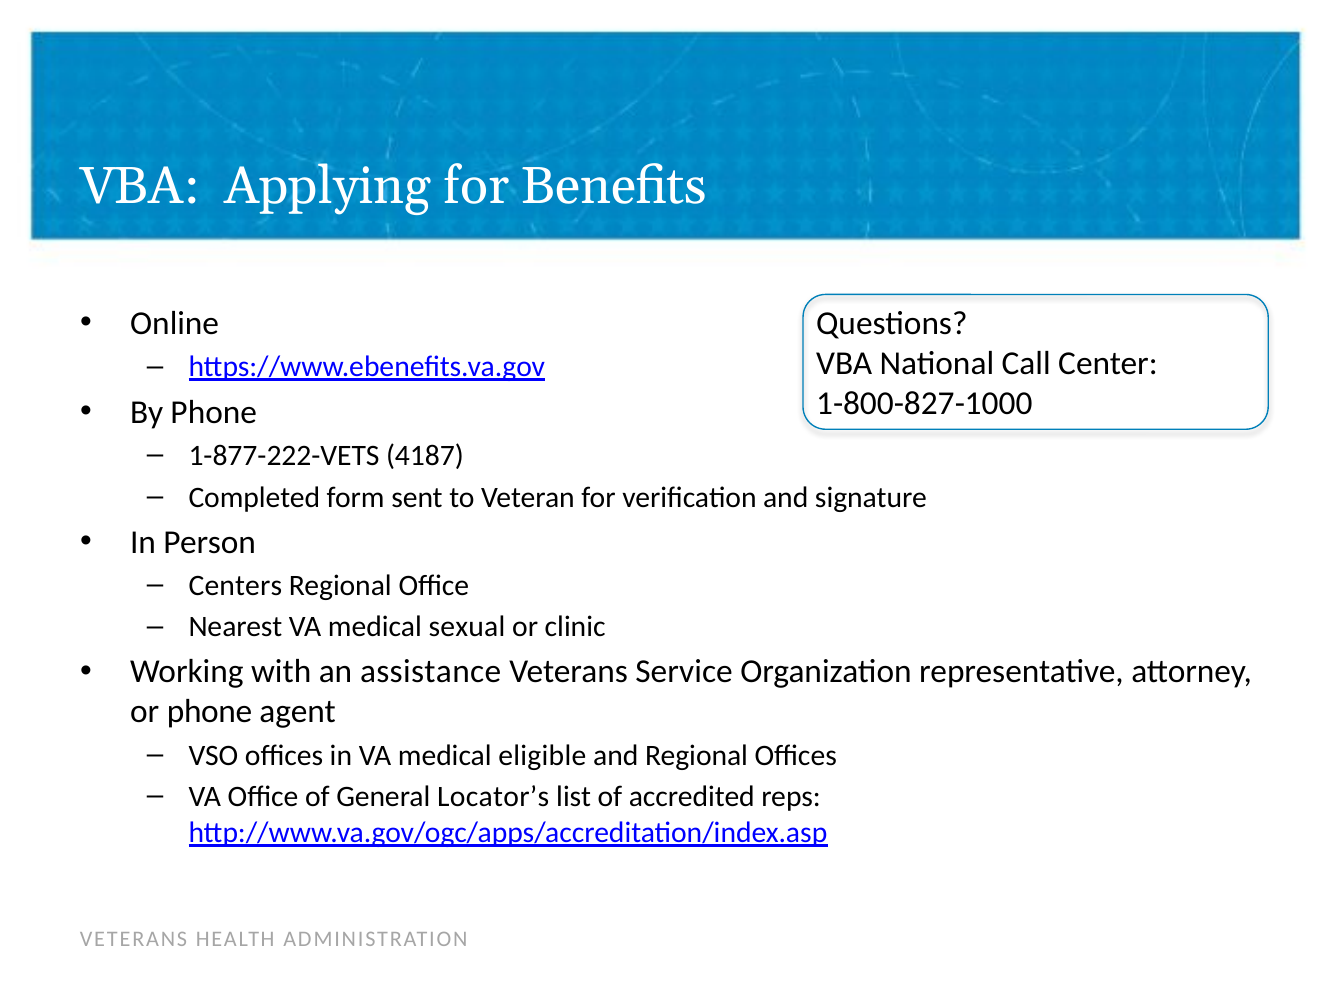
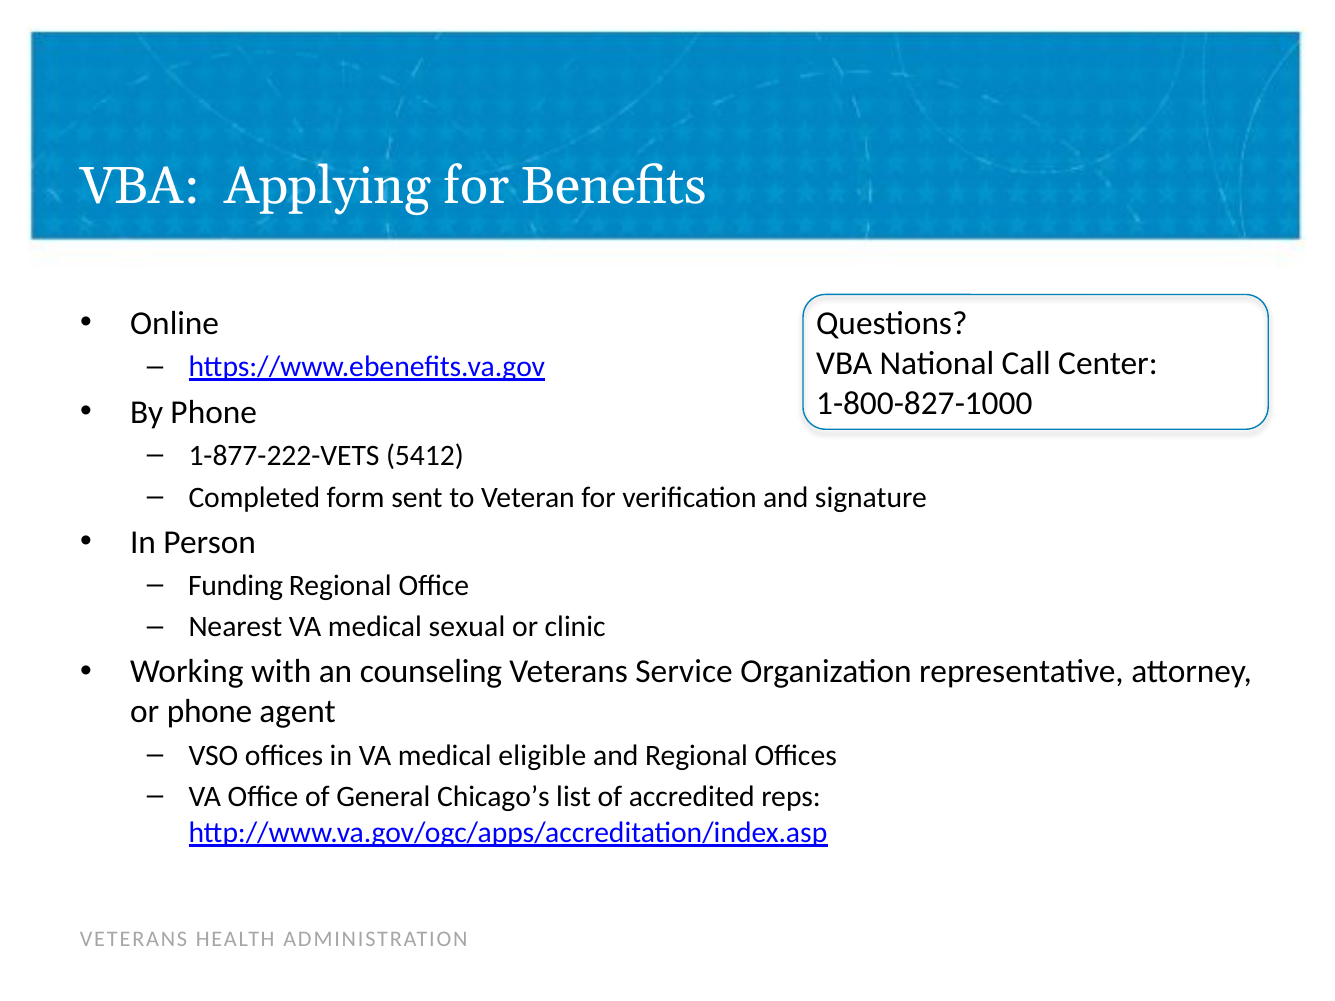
4187: 4187 -> 5412
Centers: Centers -> Funding
assistance: assistance -> counseling
Locator’s: Locator’s -> Chicago’s
